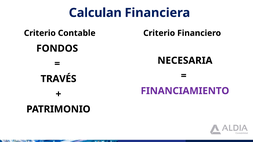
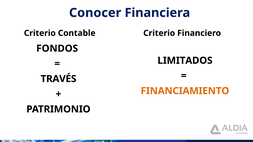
Calculan: Calculan -> Conocer
NECESARIA: NECESARIA -> LIMITADOS
FINANCIAMIENTO colour: purple -> orange
